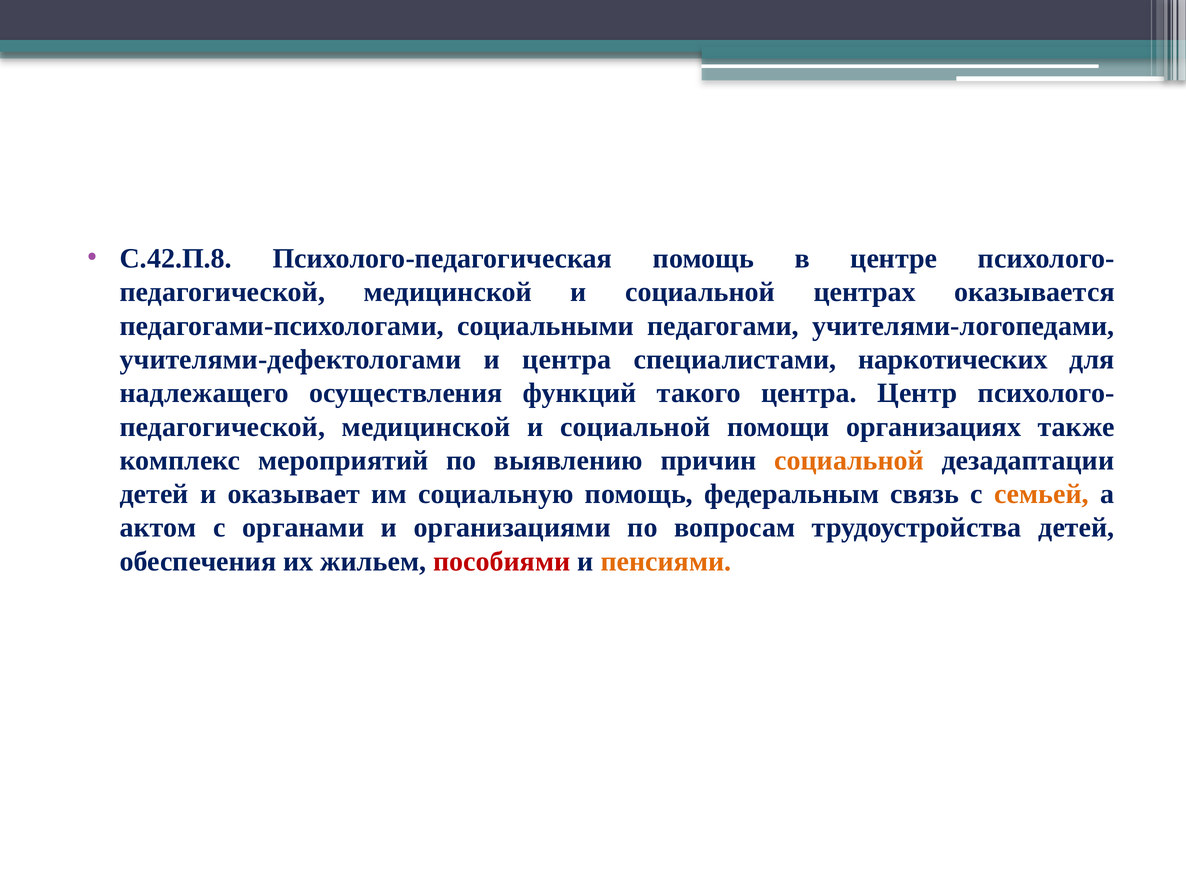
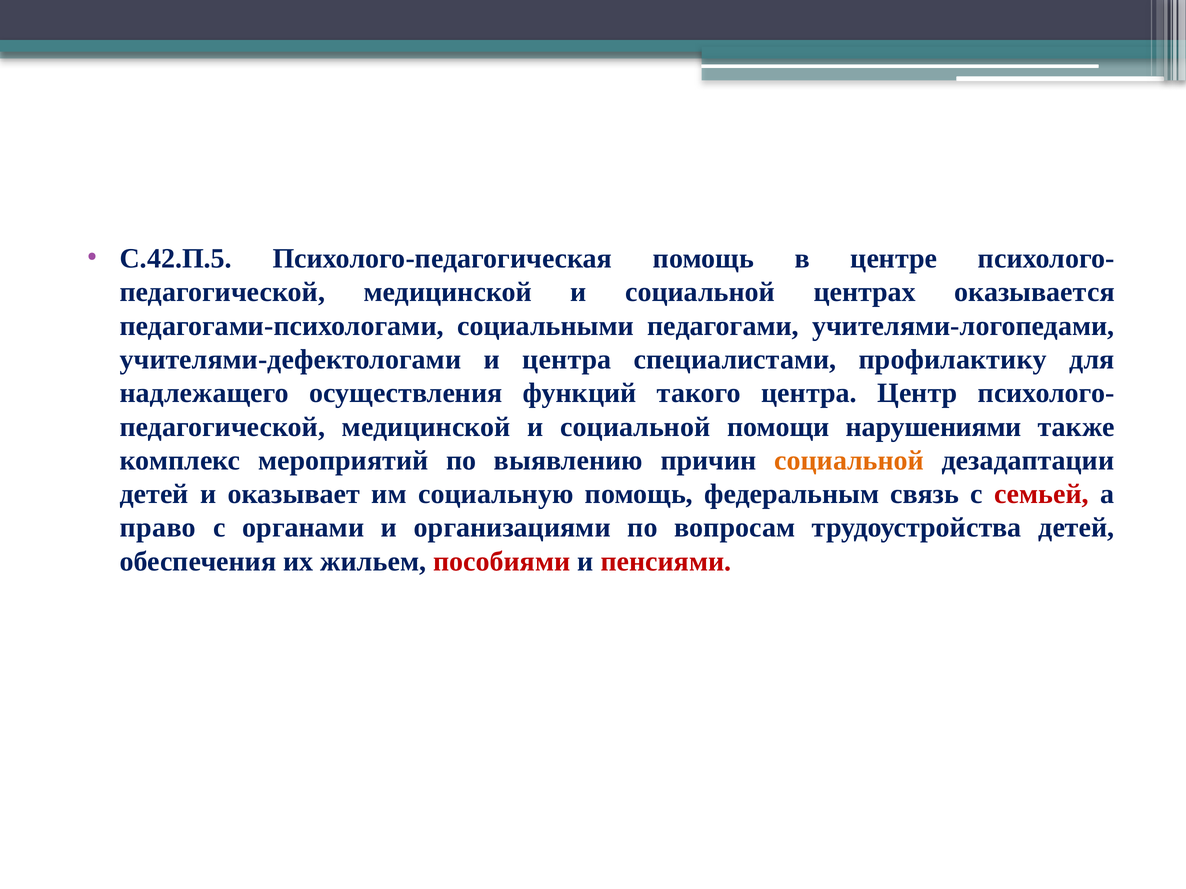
С.42.П.8: С.42.П.8 -> С.42.П.5
наркотических: наркотических -> профилактику
организациях: организациях -> нарушениями
семьей colour: orange -> red
актом: актом -> право
пенсиями colour: orange -> red
